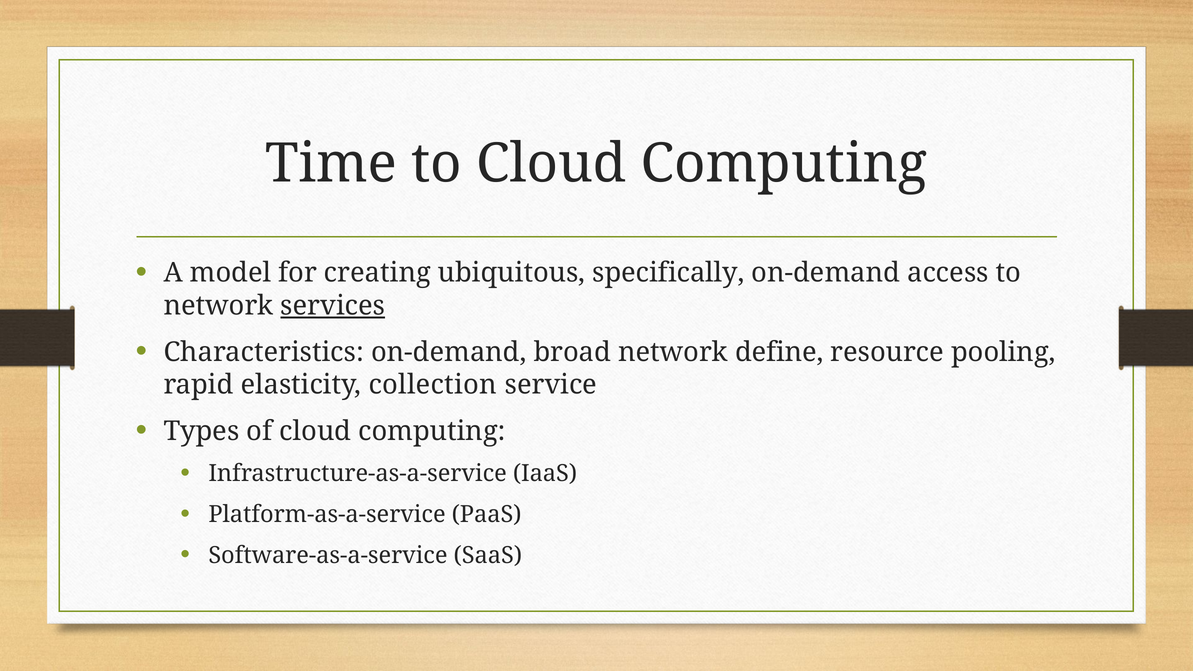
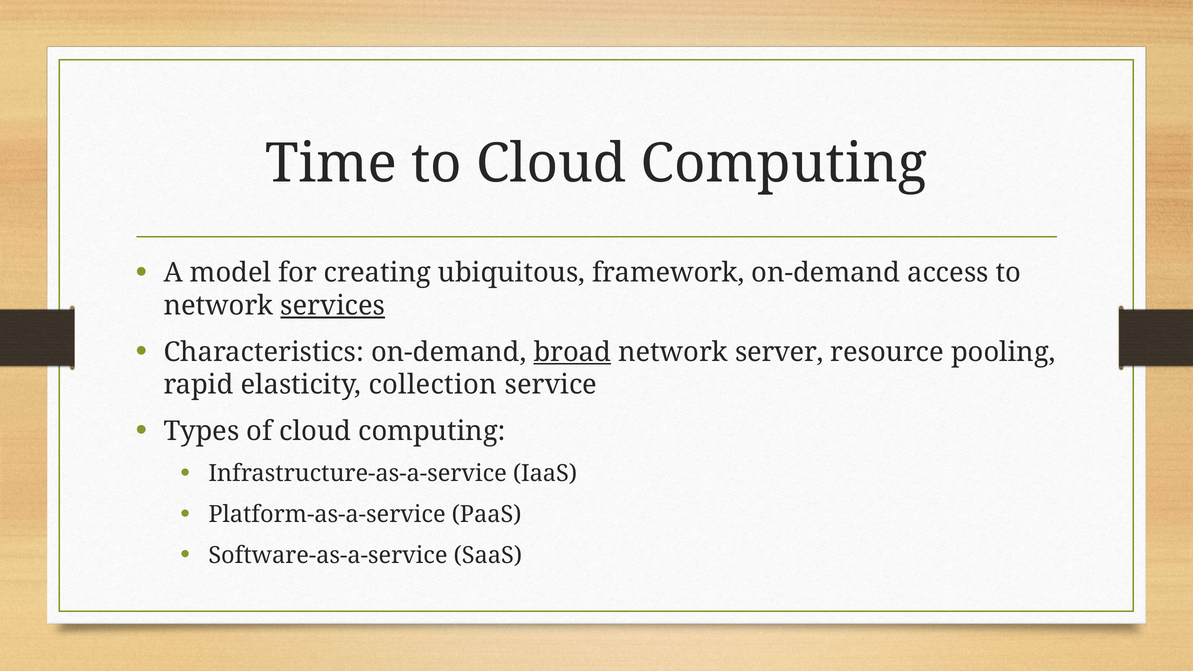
specifically: specifically -> framework
broad underline: none -> present
define: define -> server
